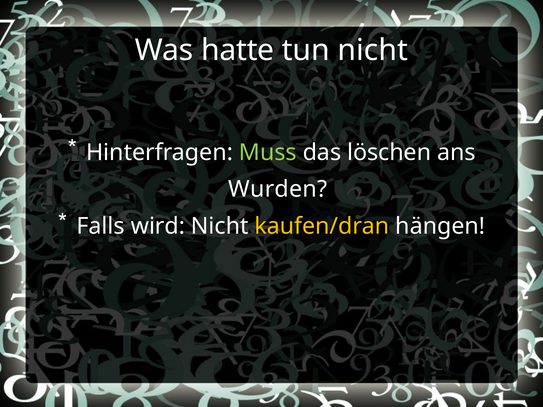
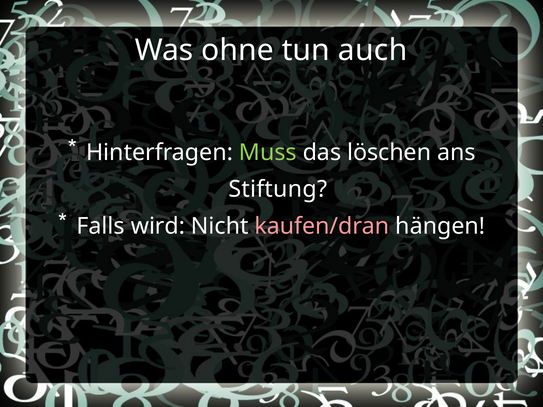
hatte: hatte -> ohne
tun nicht: nicht -> auch
Wurden: Wurden -> Stiftung
kaufen/dran colour: yellow -> pink
